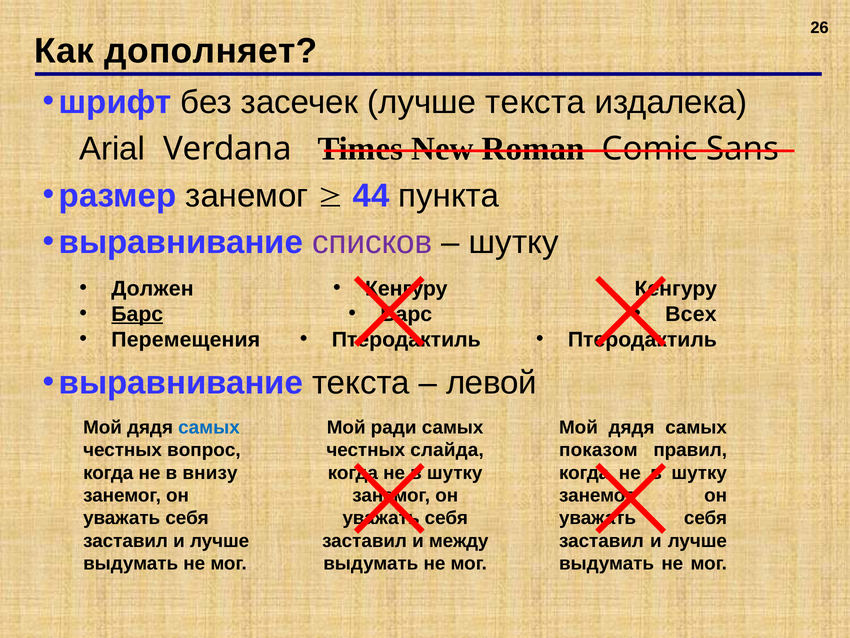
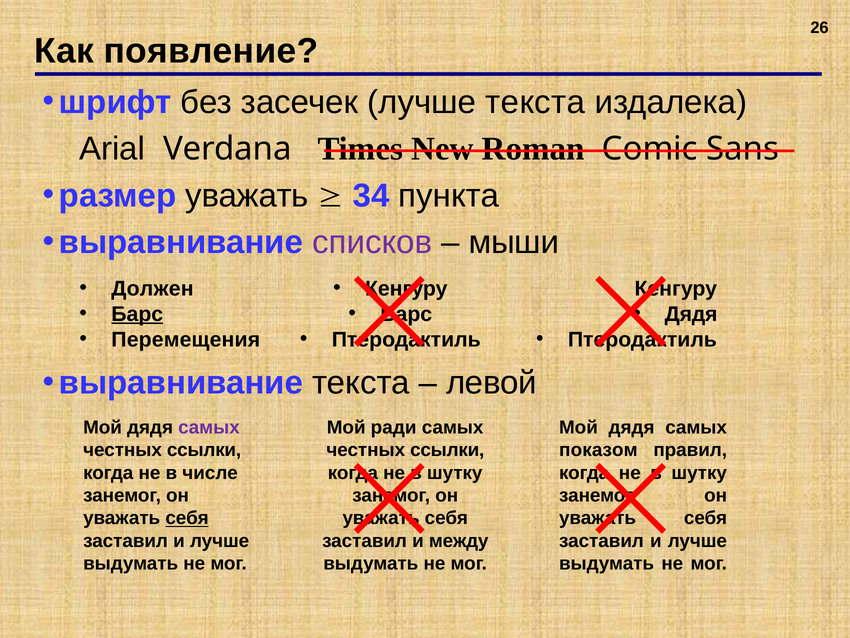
дополняет: дополняет -> появление
размер занемог: занемог -> уважать
44: 44 -> 34
шутку at (514, 242): шутку -> мыши
Всех at (691, 314): Всех -> Дядя
самых at (209, 427) colour: blue -> purple
вопрос at (204, 450): вопрос -> ссылки
слайда at (447, 450): слайда -> ссылки
внизу: внизу -> числе
себя at (187, 518) underline: none -> present
